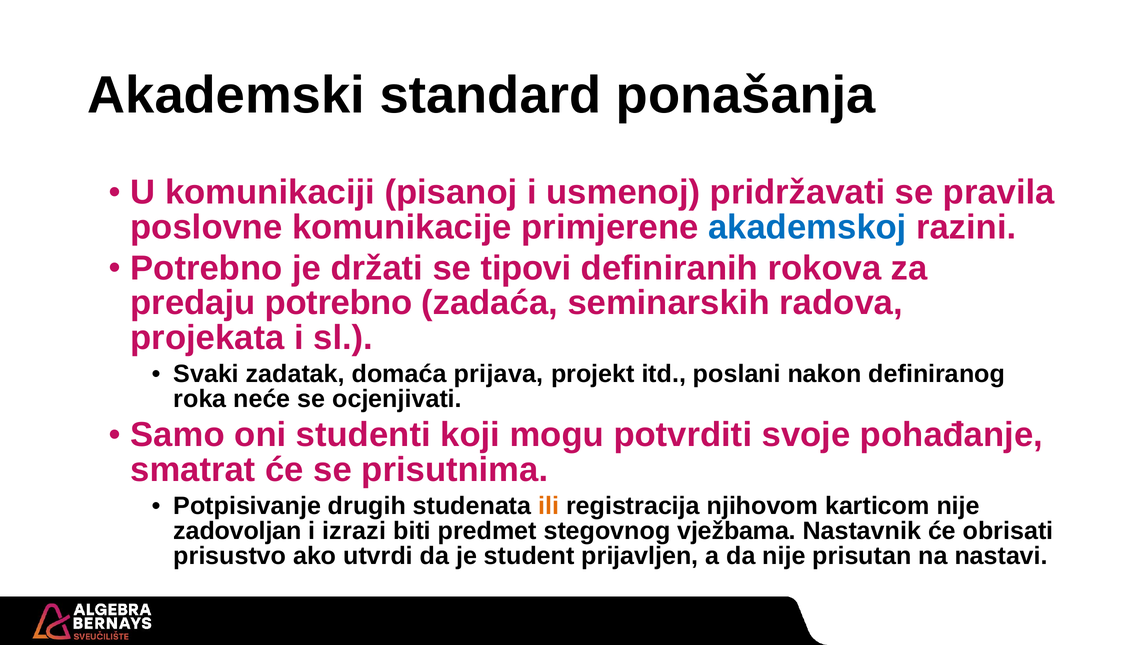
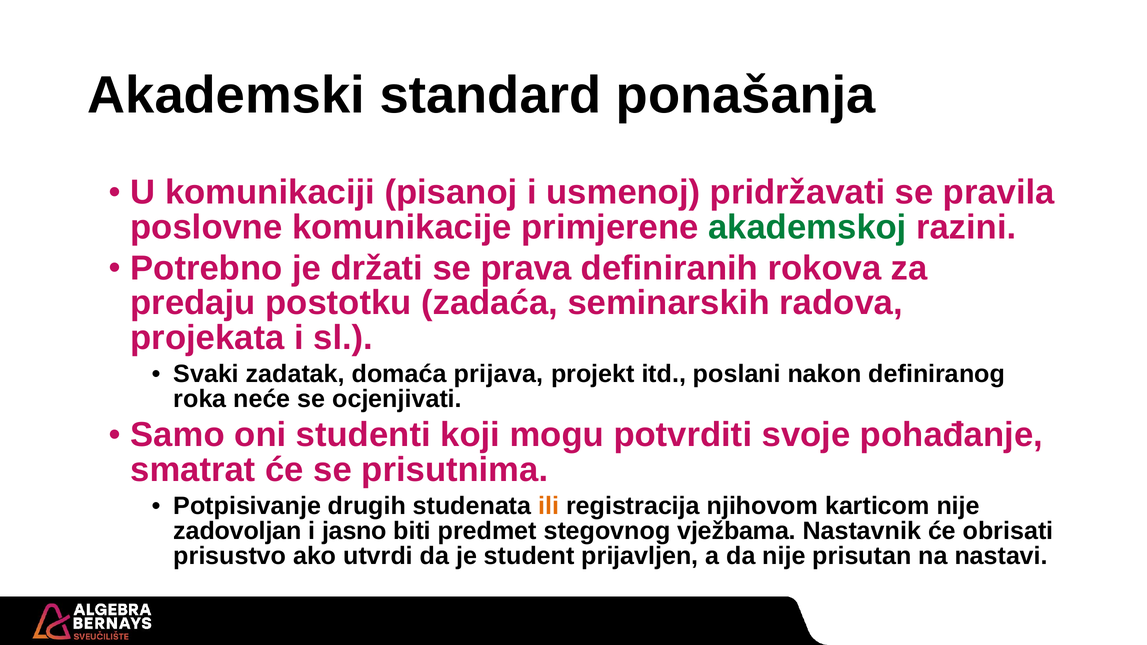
akademskoj colour: blue -> green
tipovi: tipovi -> prava
predaju potrebno: potrebno -> postotku
izrazi: izrazi -> jasno
